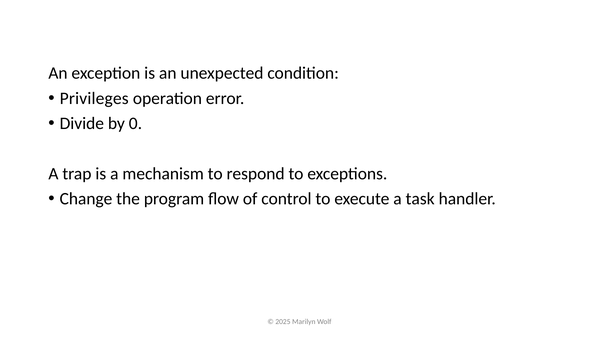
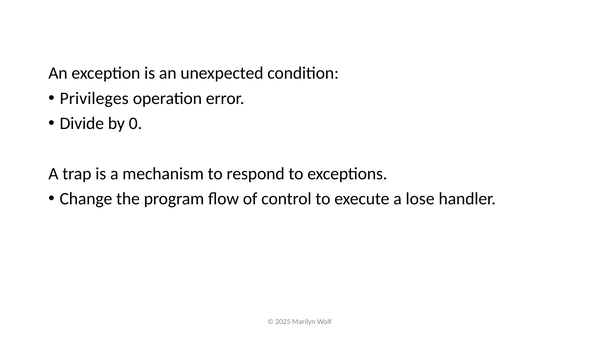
task: task -> lose
